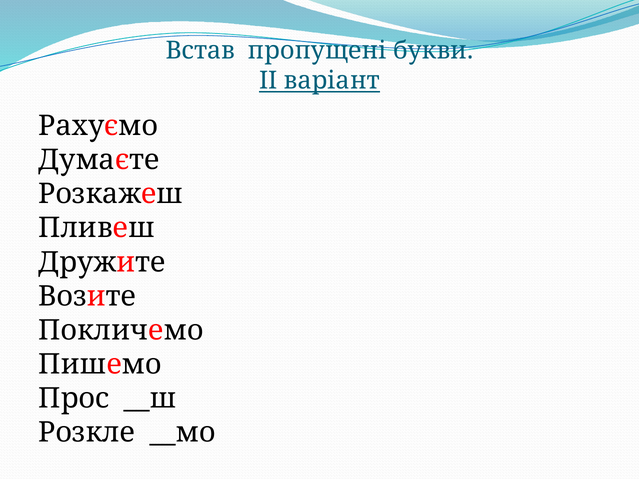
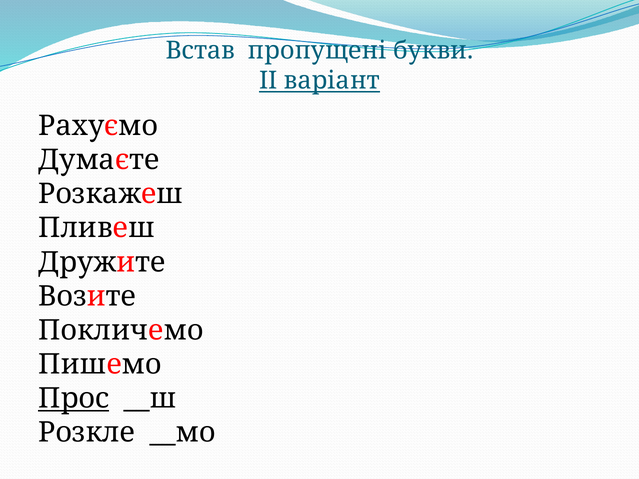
Прос underline: none -> present
